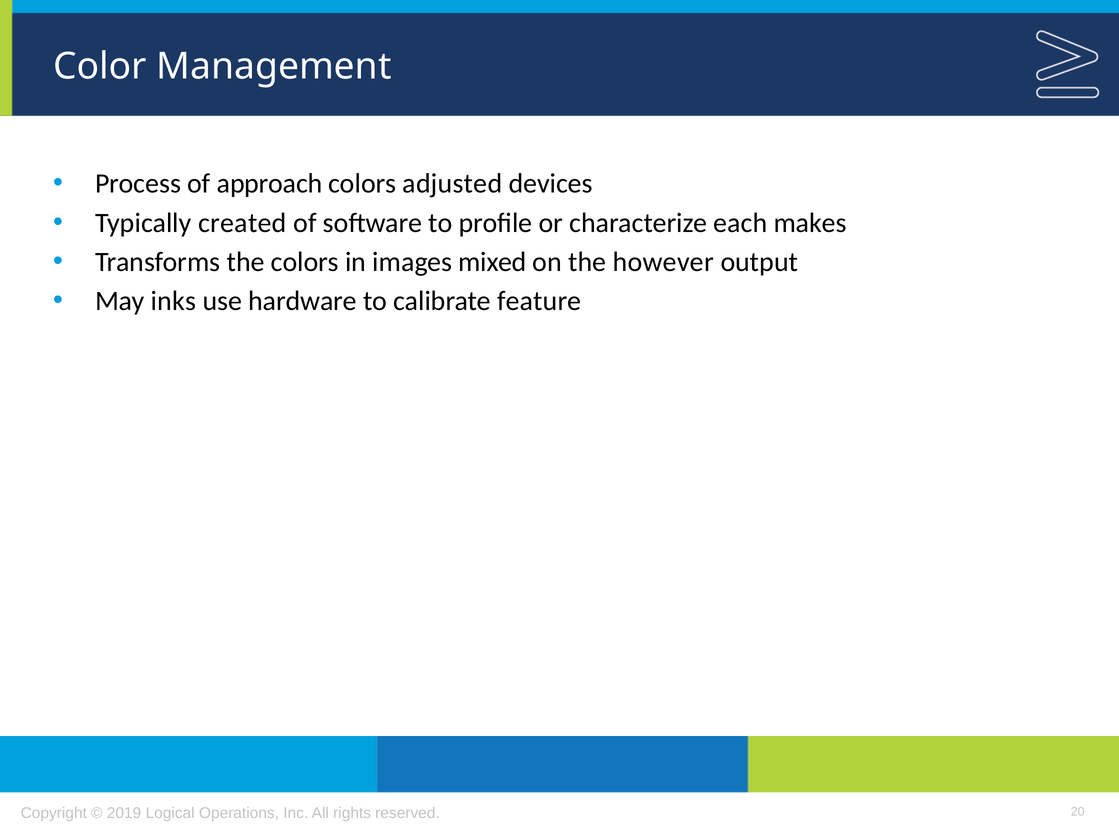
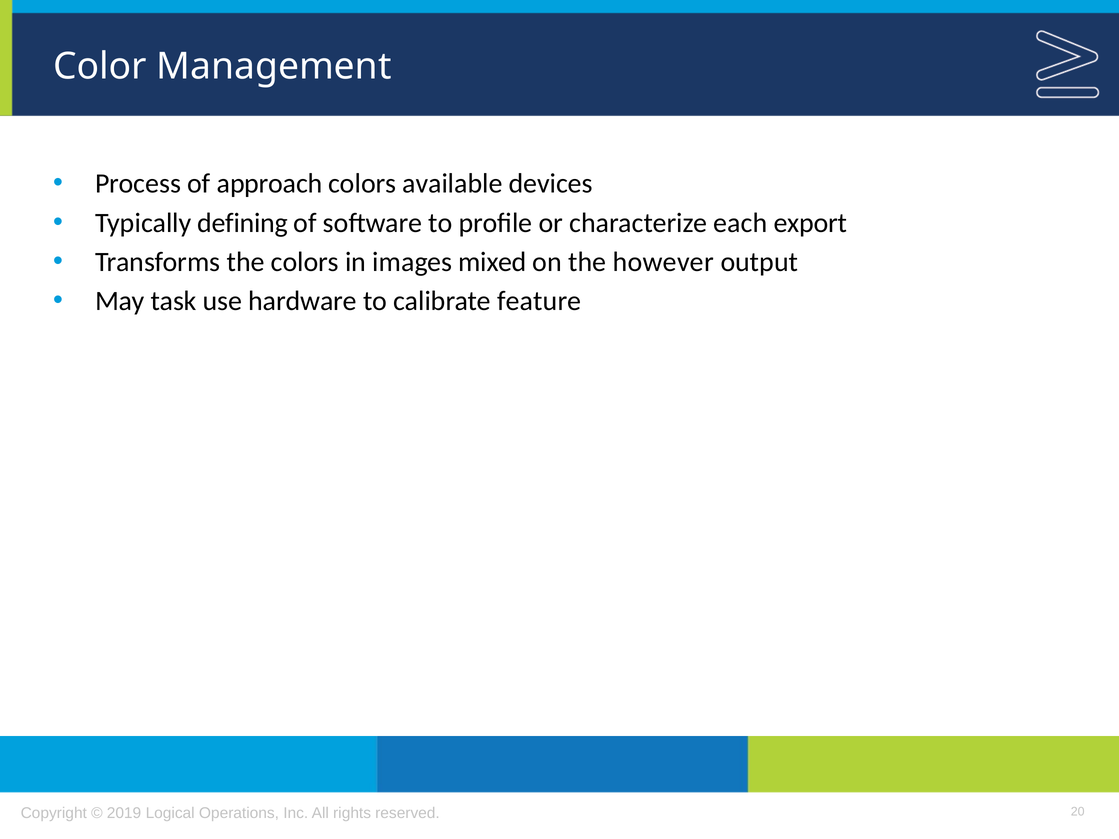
adjusted: adjusted -> available
created: created -> defining
makes: makes -> export
inks: inks -> task
